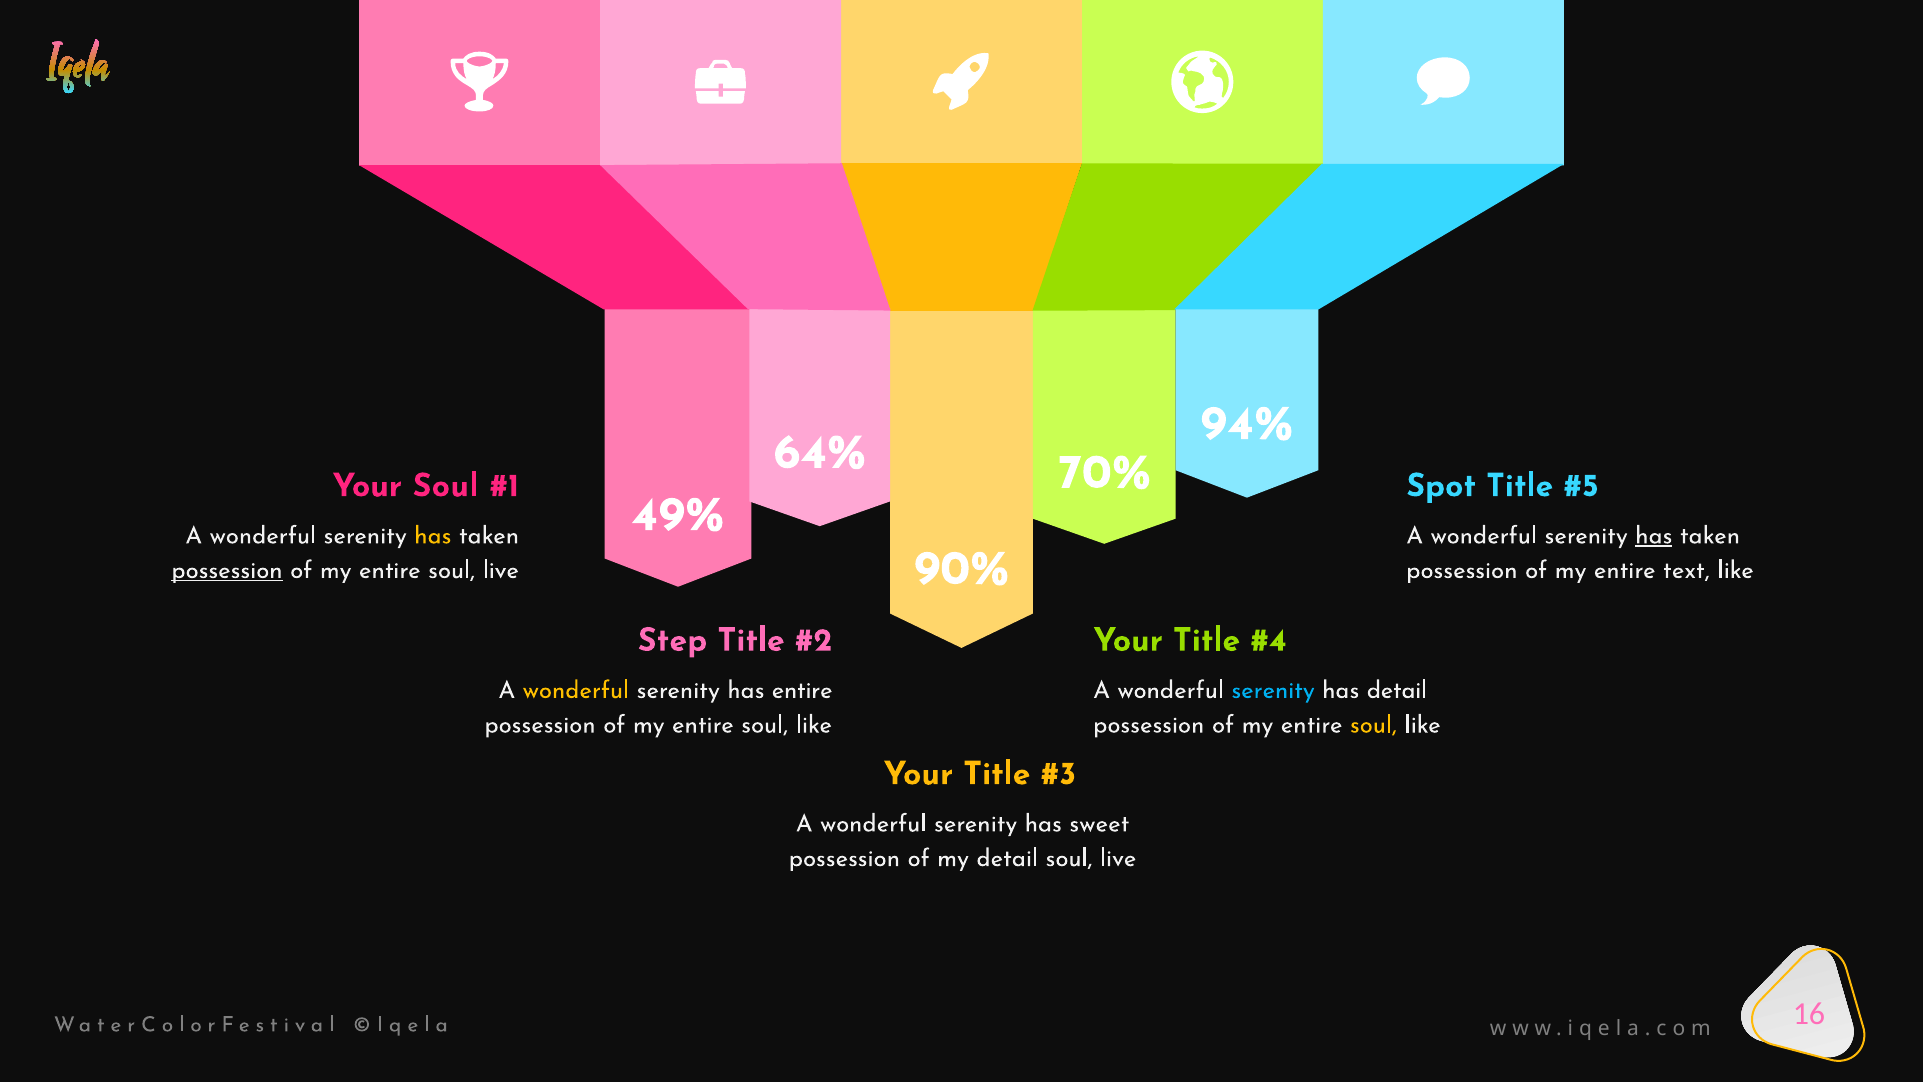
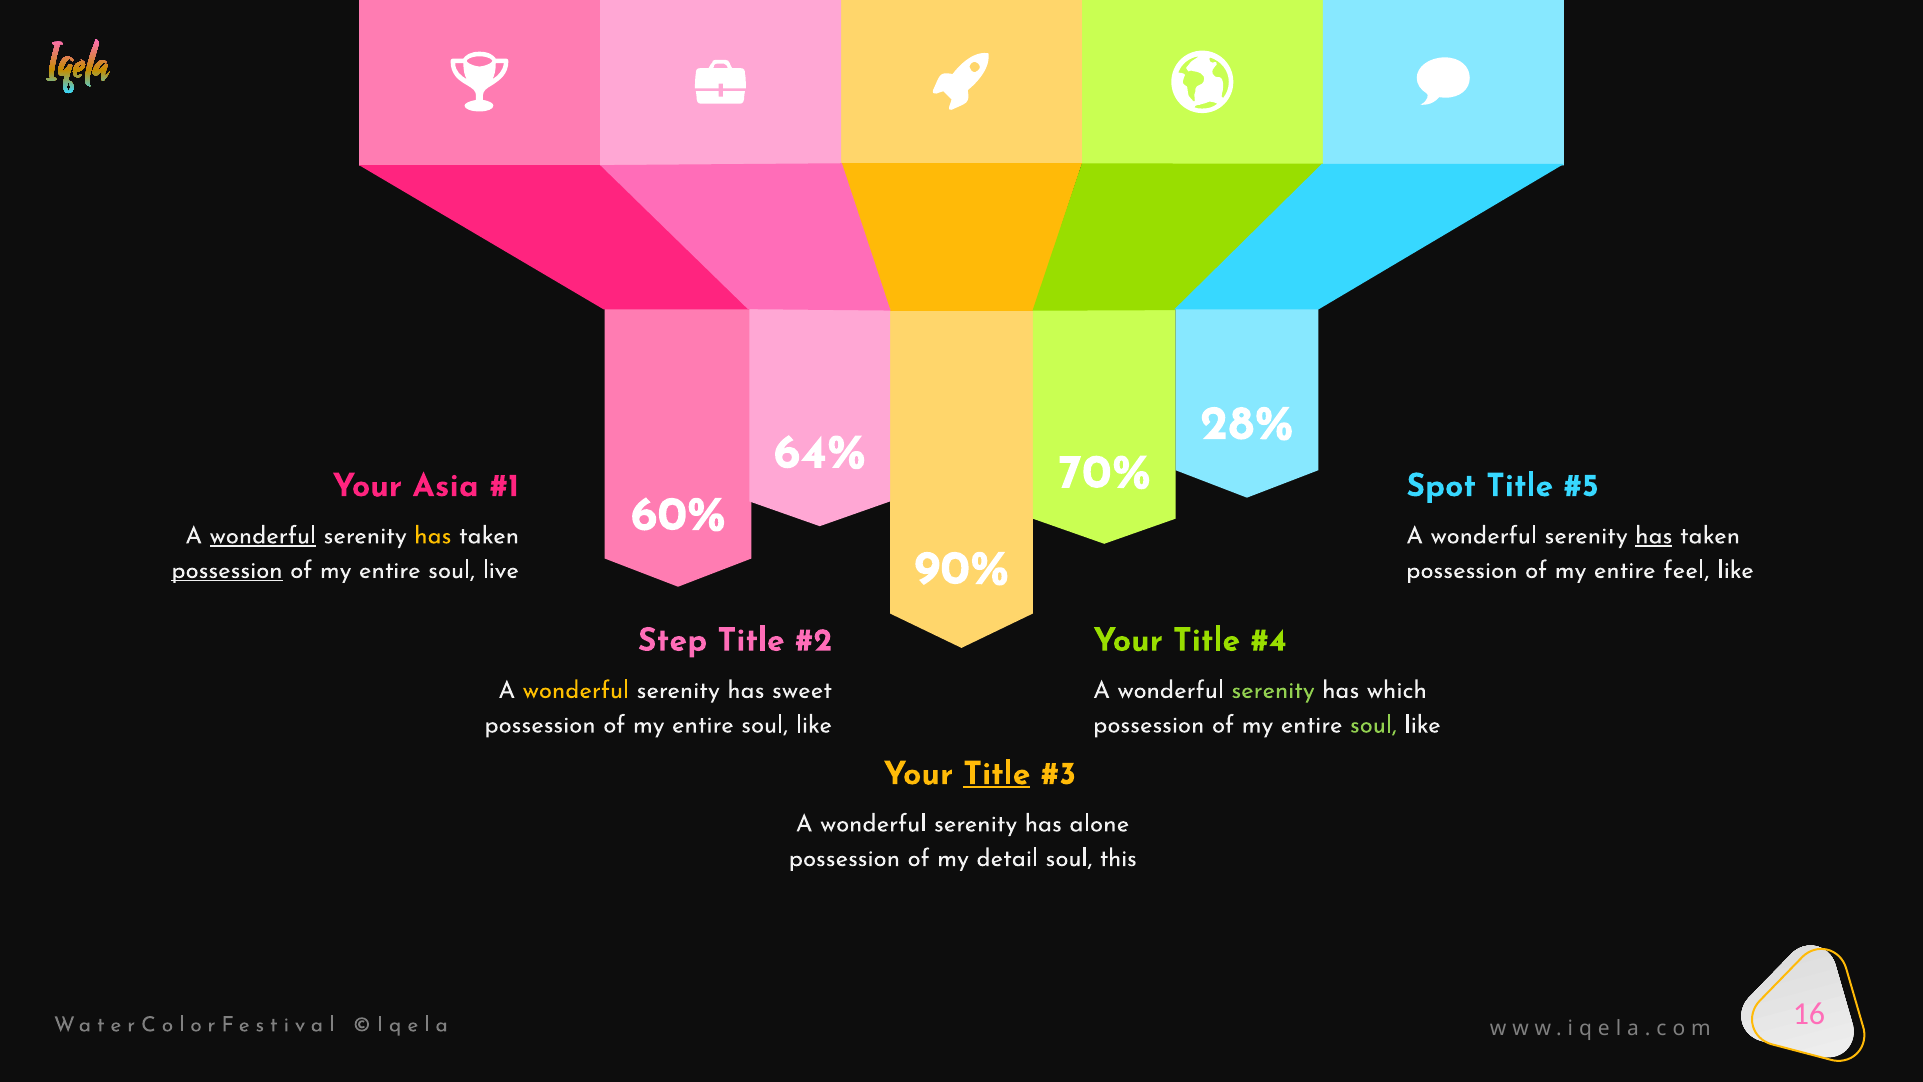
94%: 94% -> 28%
Your Soul: Soul -> Asia
49%: 49% -> 60%
wonderful at (263, 535) underline: none -> present
text: text -> feel
has entire: entire -> sweet
serenity at (1273, 690) colour: light blue -> light green
has detail: detail -> which
soul at (1373, 724) colour: yellow -> light green
Title at (997, 773) underline: none -> present
sweet: sweet -> alone
live at (1118, 858): live -> this
